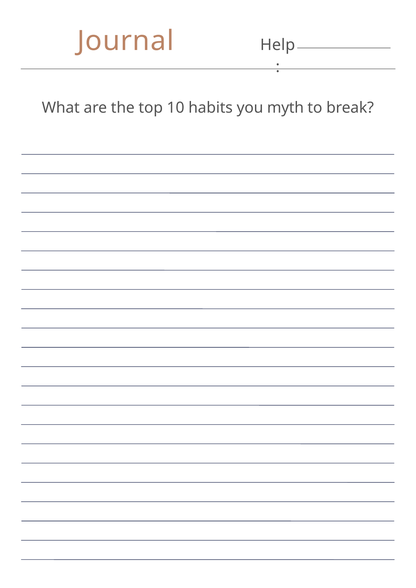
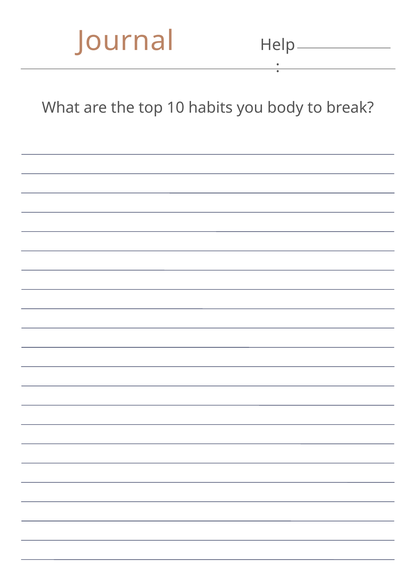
myth: myth -> body
